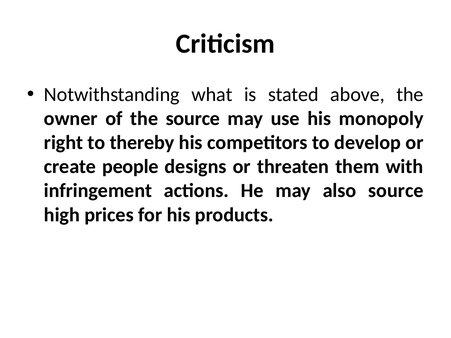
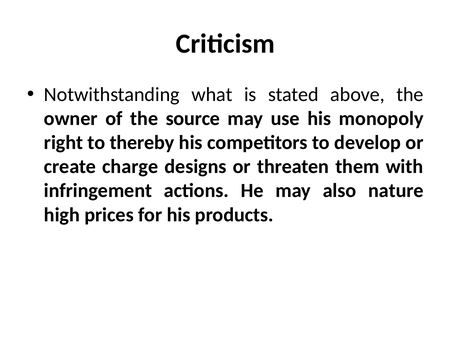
people: people -> charge
also source: source -> nature
